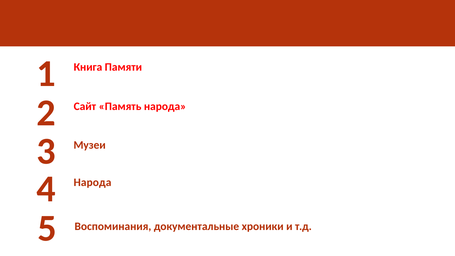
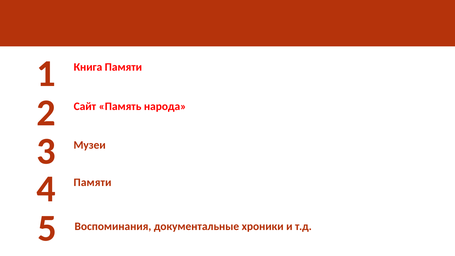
4 Народа: Народа -> Памяти
